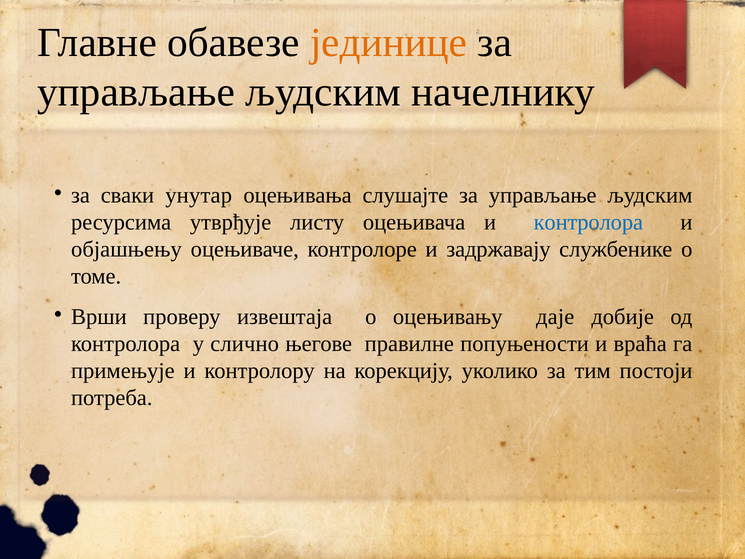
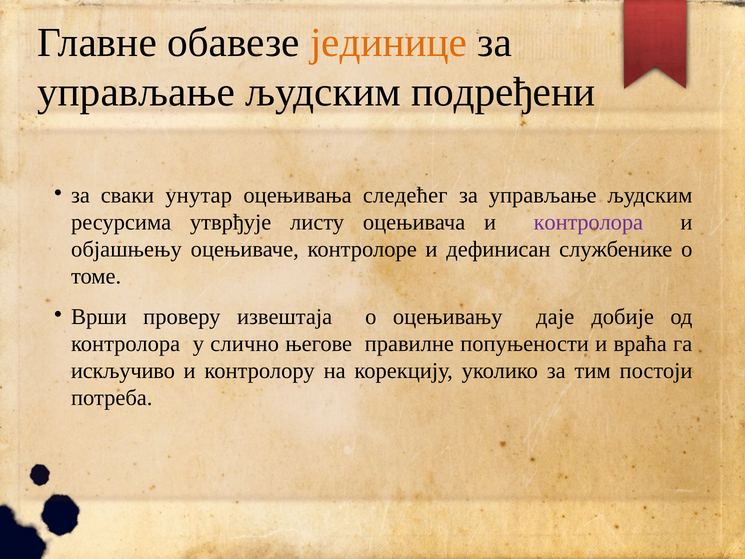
начелнику: начелнику -> подређени
слушајте: слушајте -> следећег
контролора at (588, 222) colour: blue -> purple
задржавају: задржавају -> дефинисан
примењује: примењује -> искључиво
